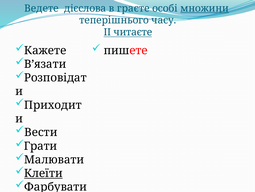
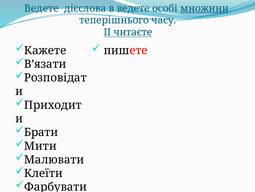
в граєте: граєте -> ведете
Вести: Вести -> Брати
Грати at (41, 145): Грати -> Мити
Клеїти underline: present -> none
